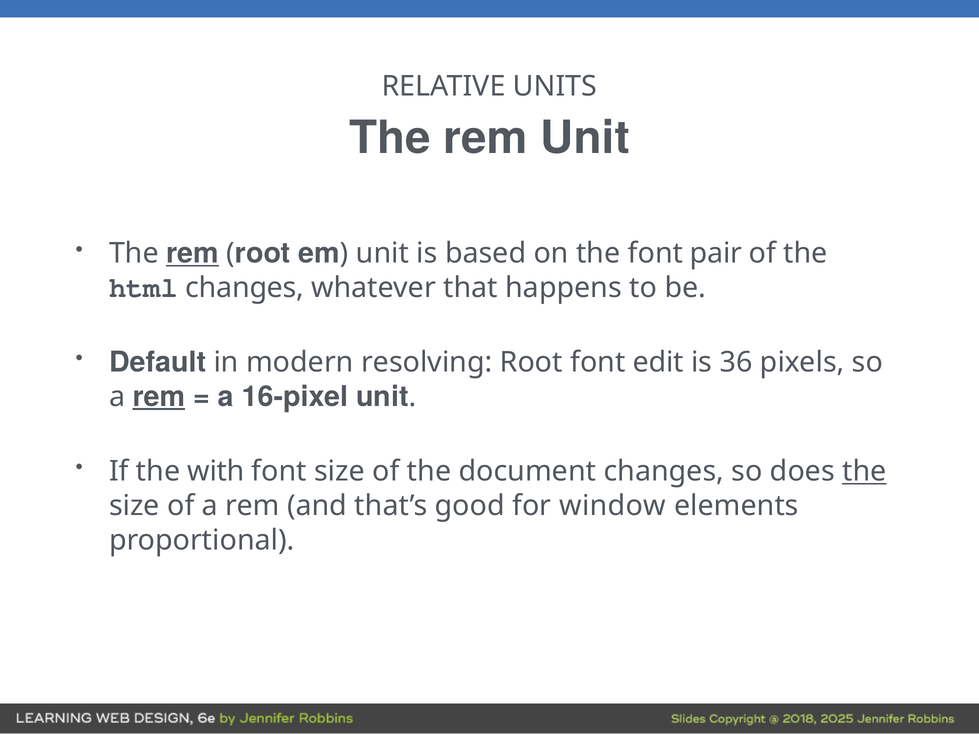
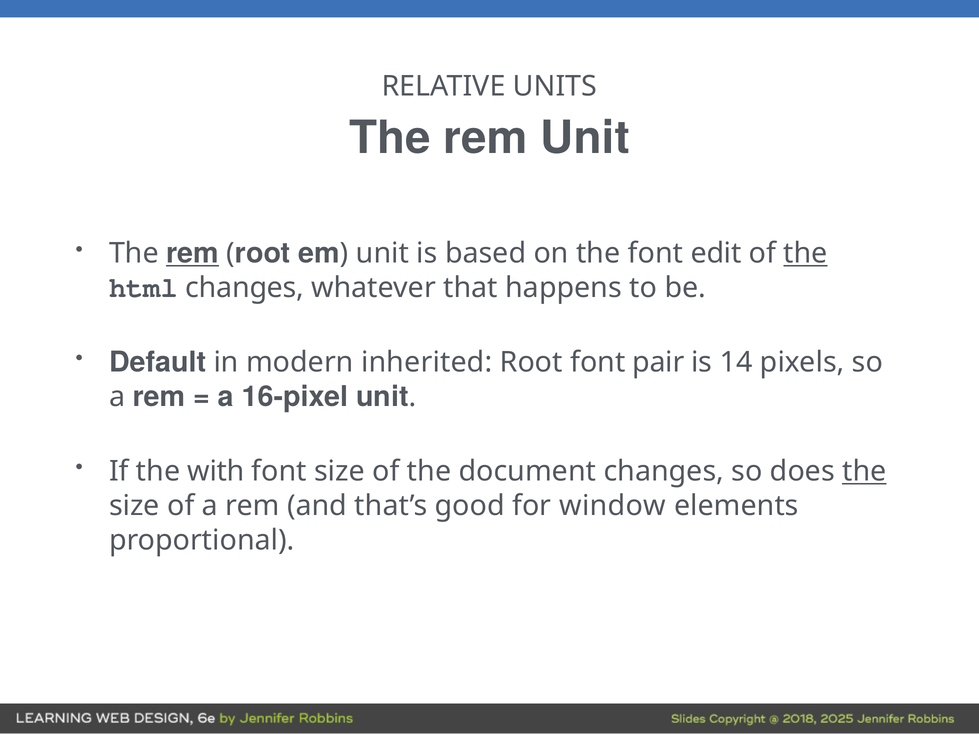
pair: pair -> edit
the at (806, 253) underline: none -> present
resolving: resolving -> inherited
edit: edit -> pair
36: 36 -> 14
rem at (159, 397) underline: present -> none
